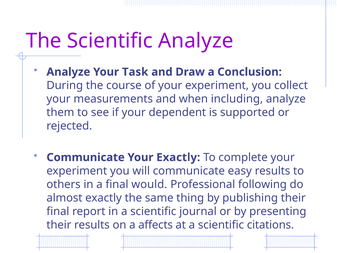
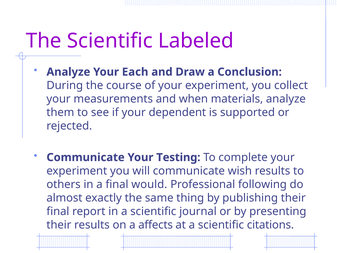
Scientific Analyze: Analyze -> Labeled
Task: Task -> Each
including: including -> materials
Your Exactly: Exactly -> Testing
easy: easy -> wish
